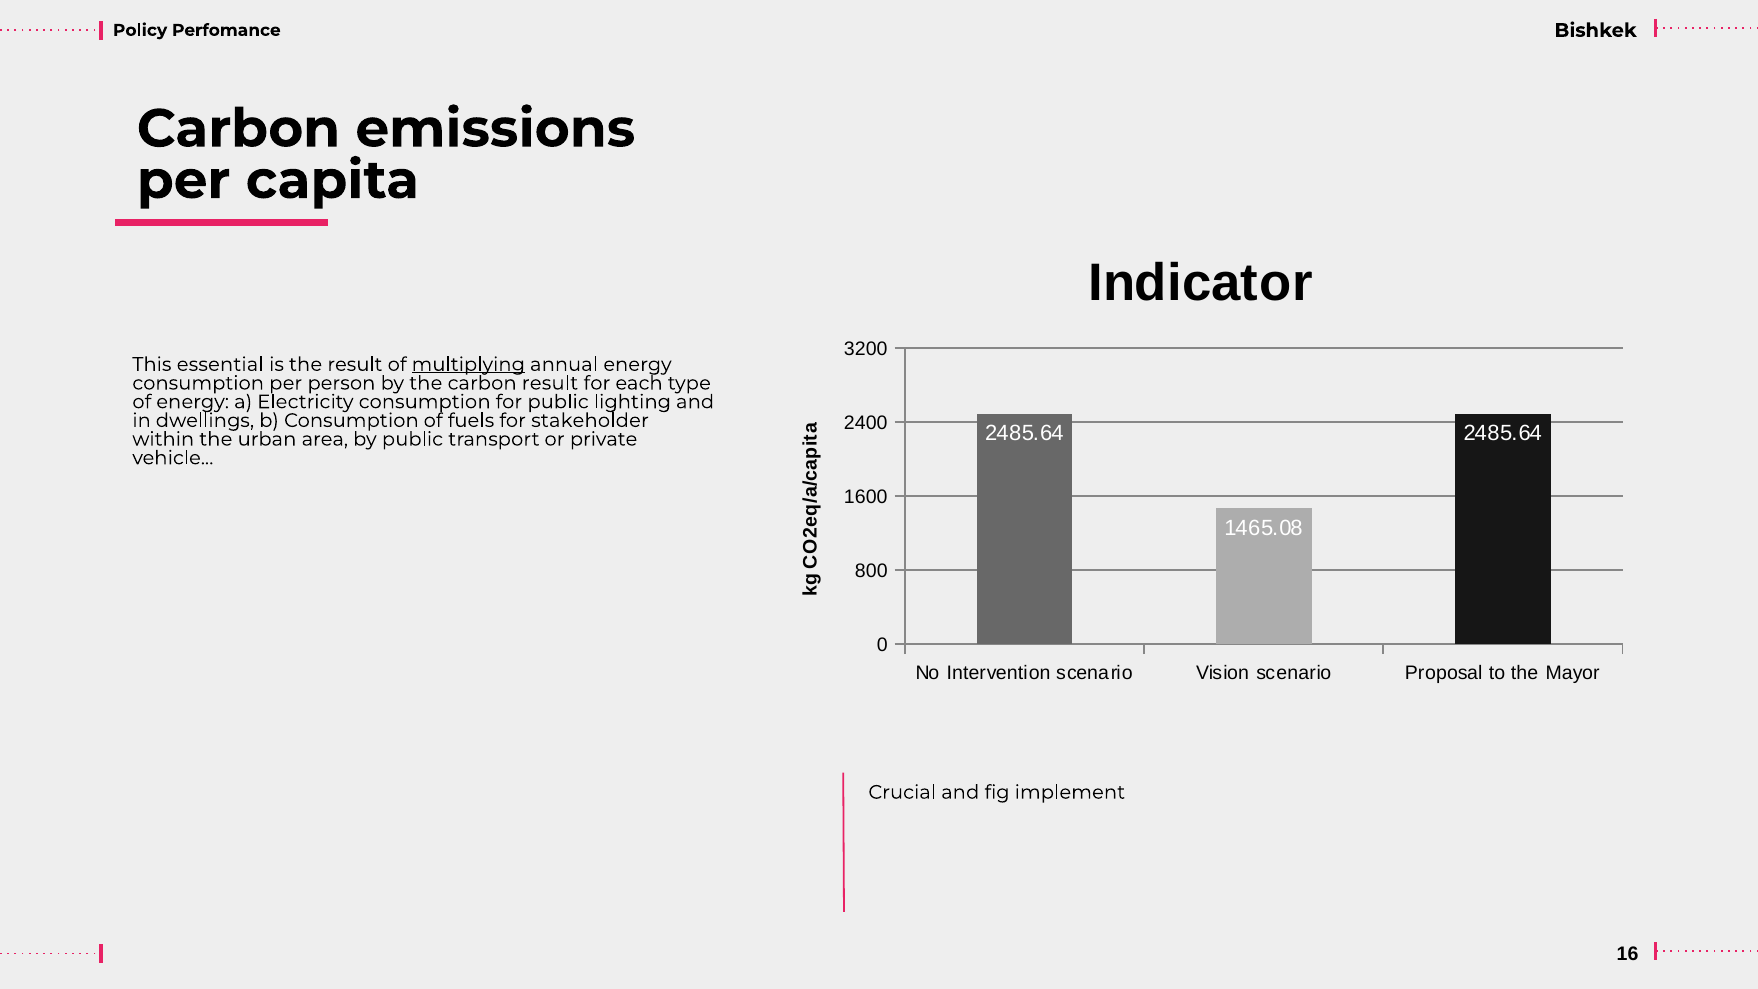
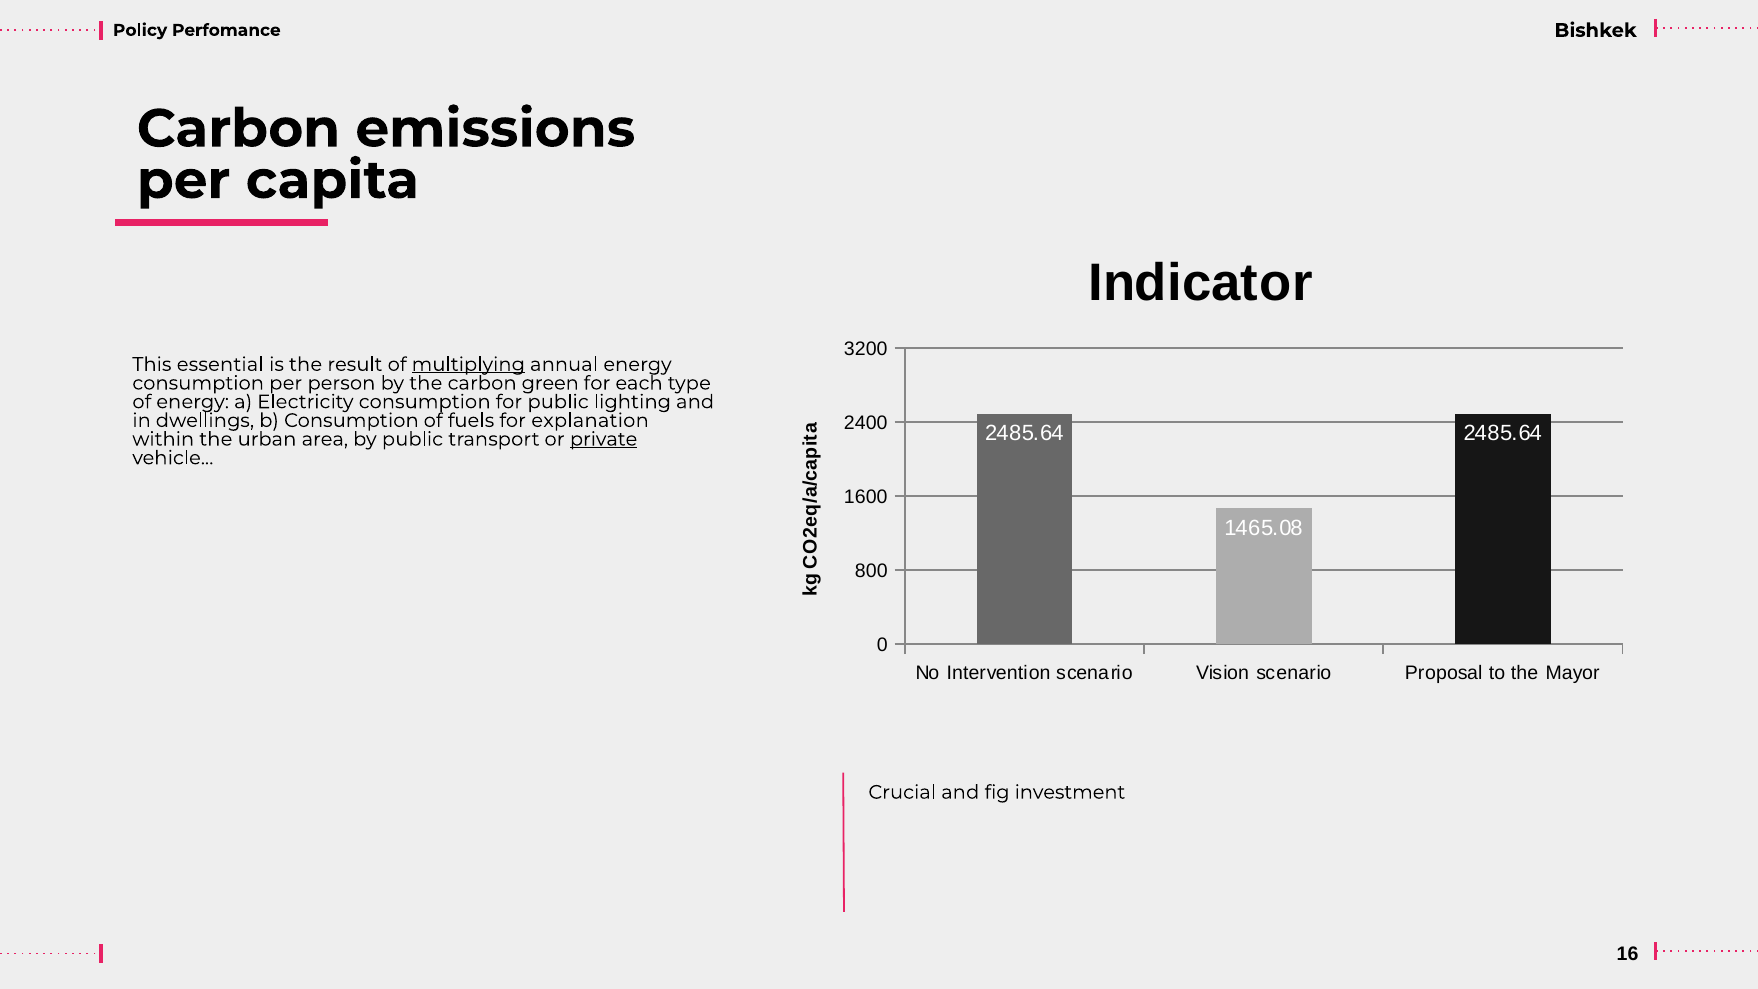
carbon result: result -> green
stakeholder: stakeholder -> explanation
private underline: none -> present
implement: implement -> investment
